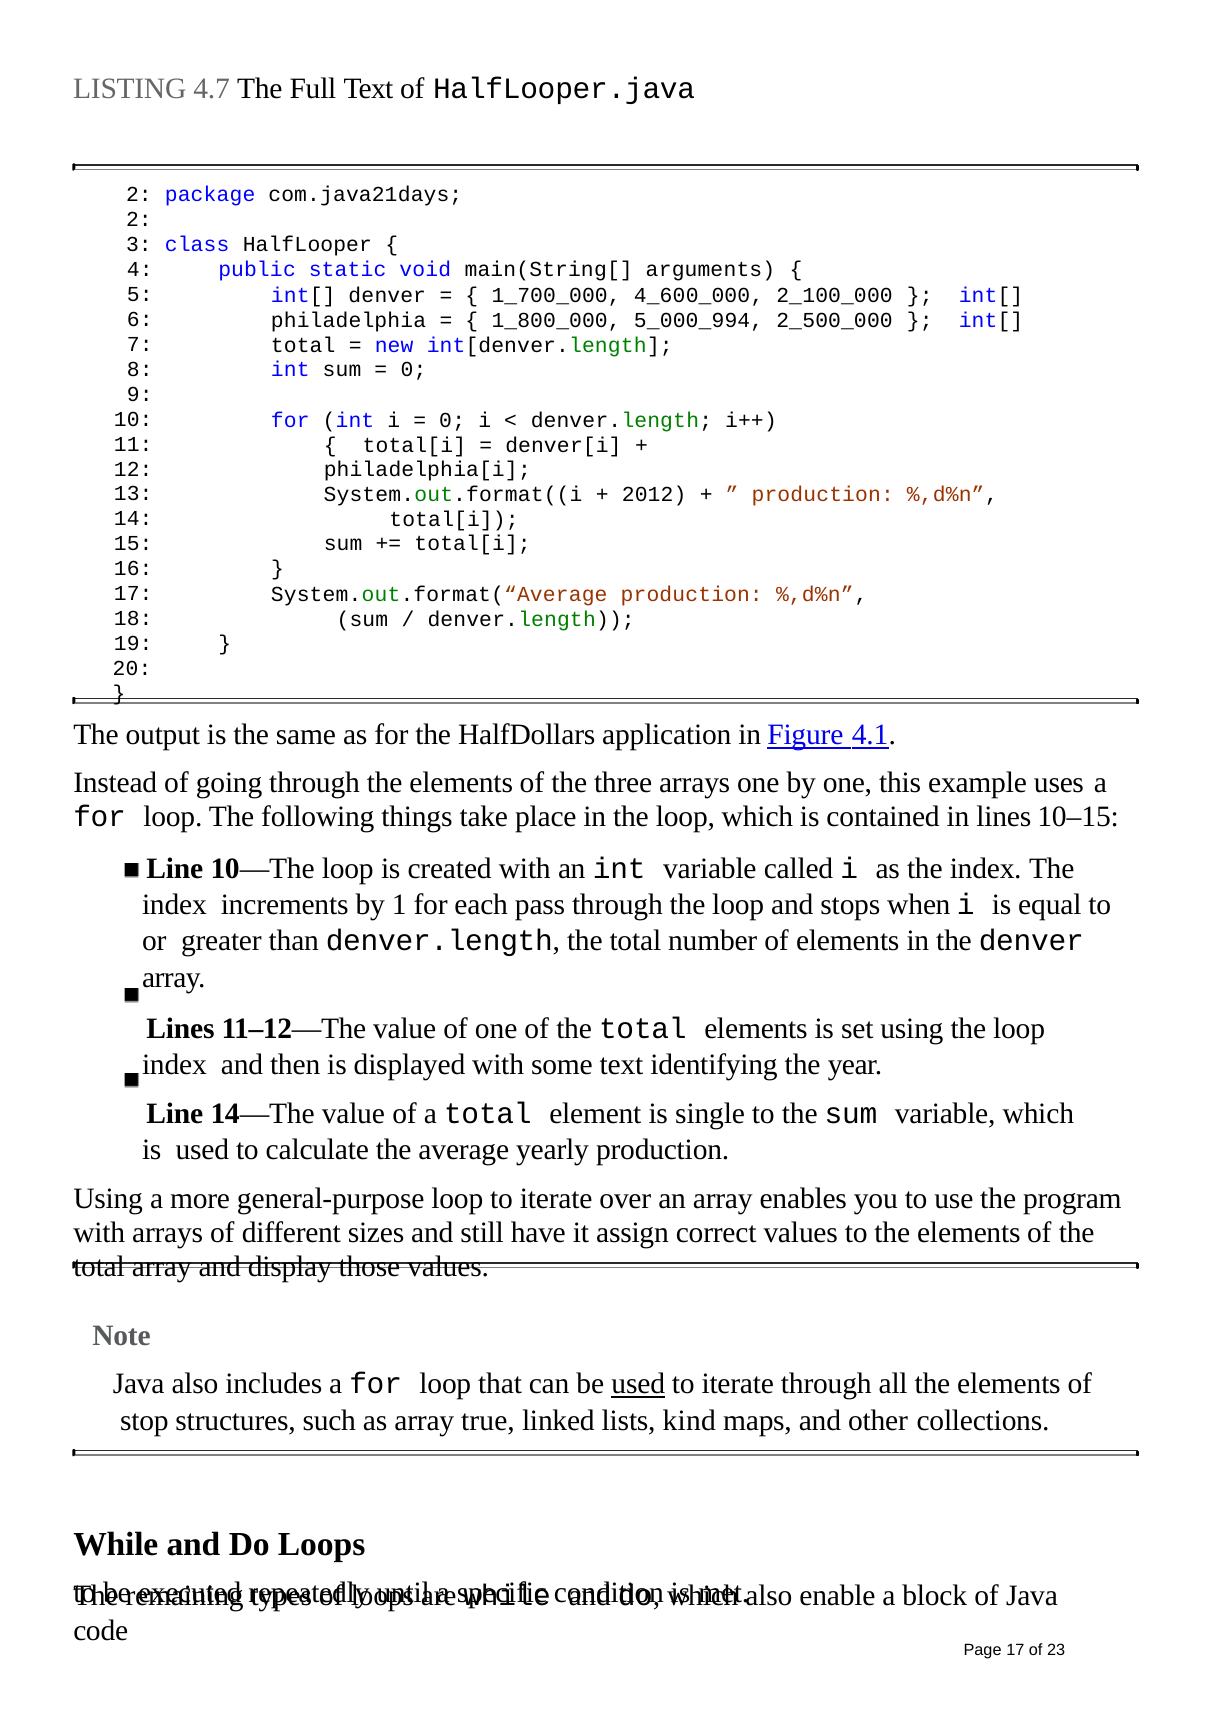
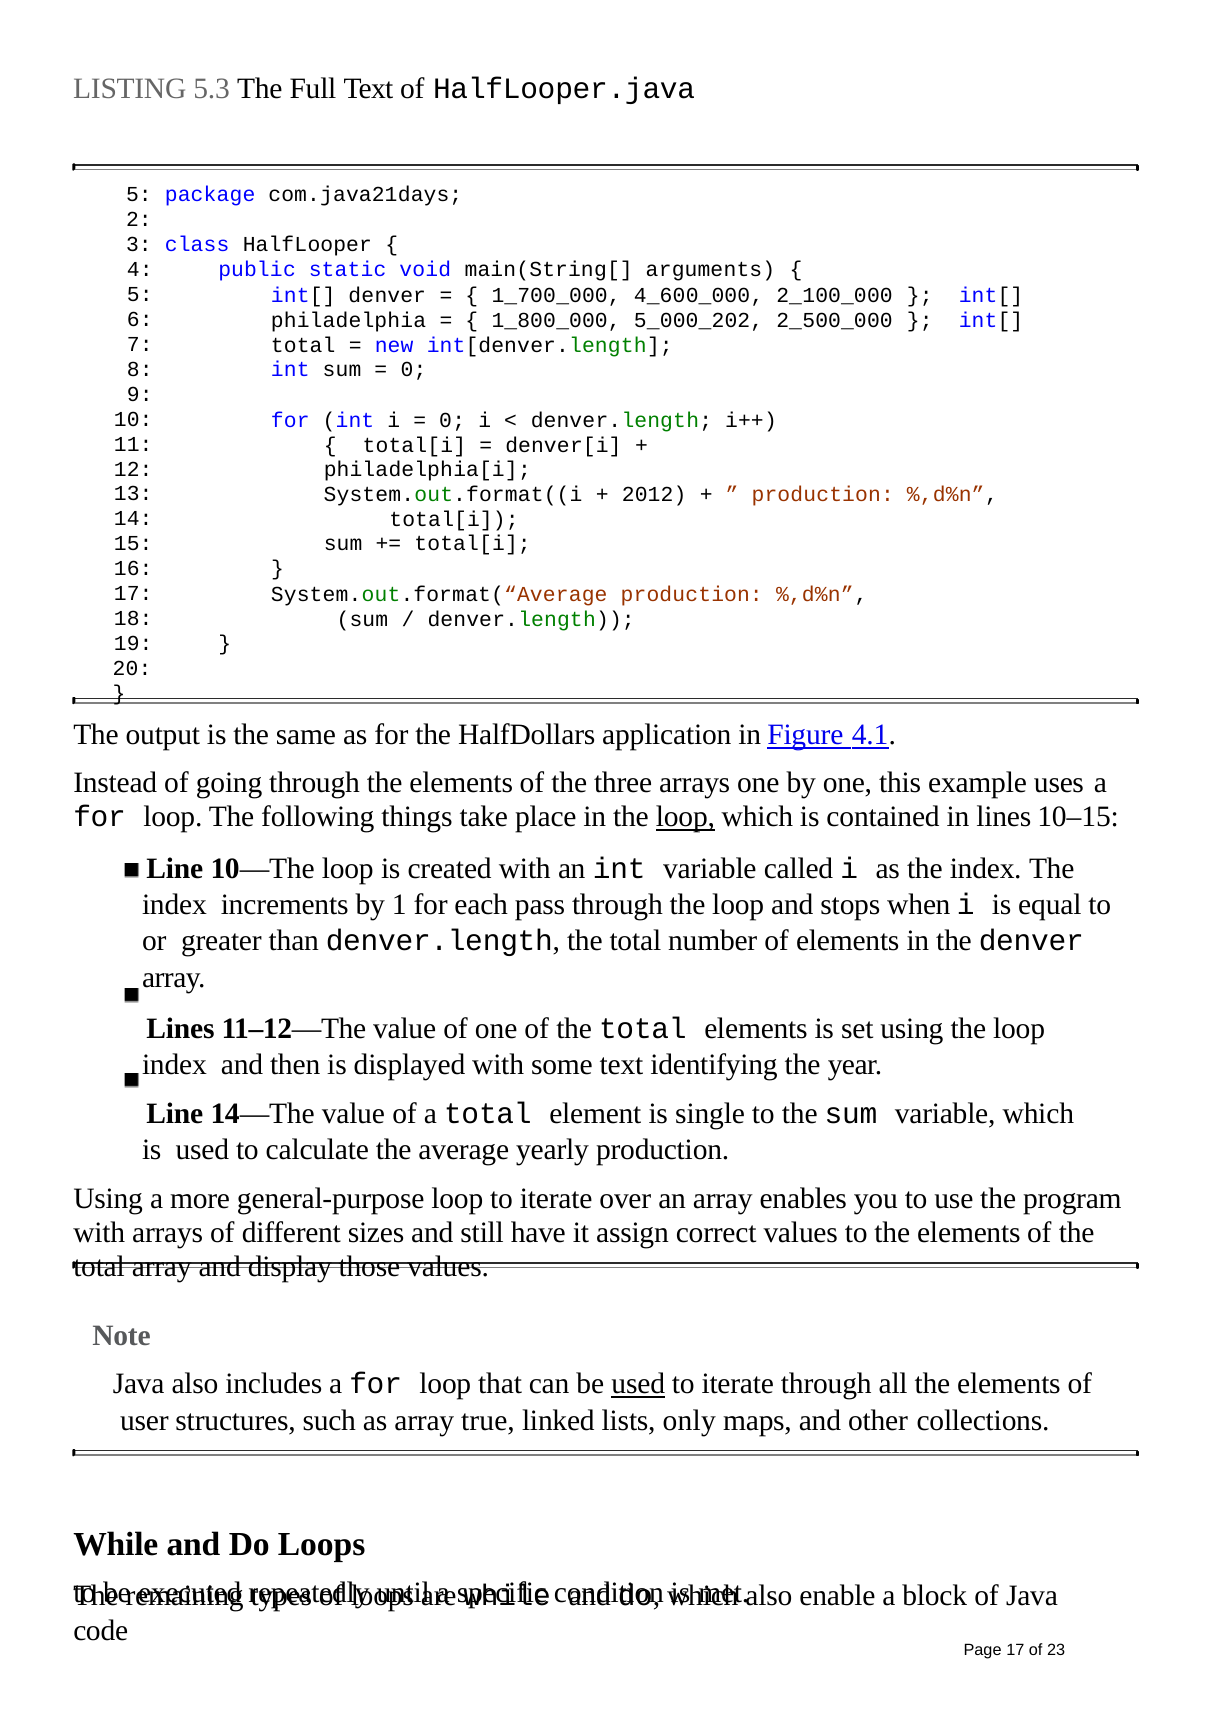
4.7: 4.7 -> 5.3
2 at (139, 195): 2 -> 5
5_000_994: 5_000_994 -> 5_000_202
loop at (685, 817) underline: none -> present
stop: stop -> user
kind: kind -> only
